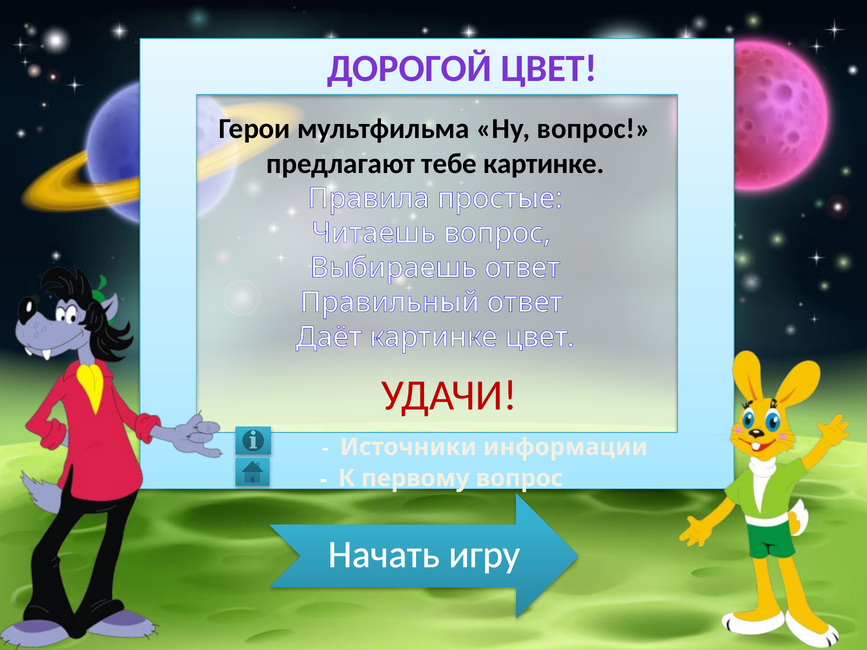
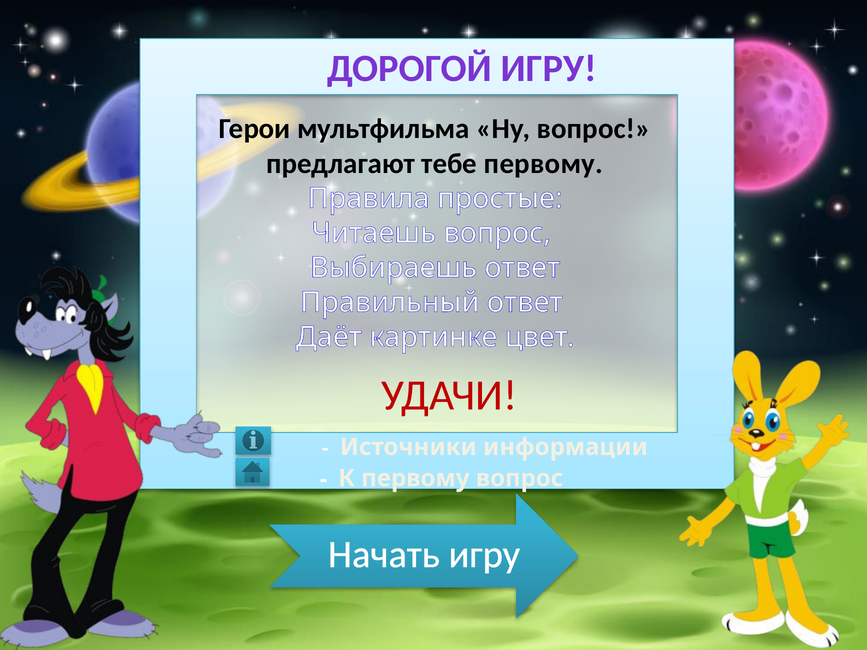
ДОРОГОЙ ЦВЕТ: ЦВЕТ -> ИГРУ
тебе картинке: картинке -> первому
